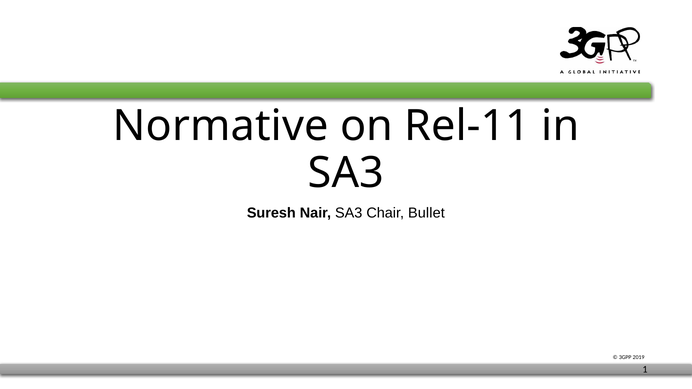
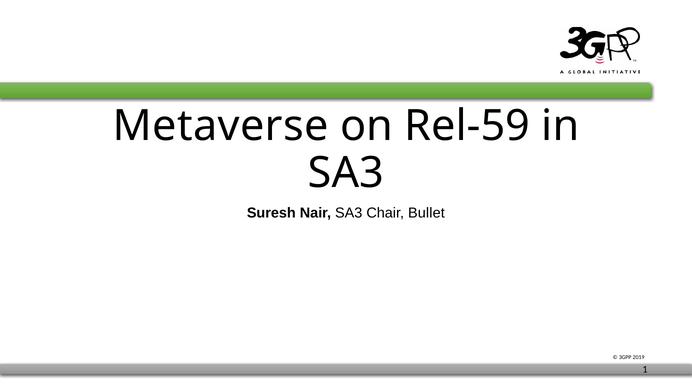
Normative: Normative -> Metaverse
Rel-11: Rel-11 -> Rel-59
